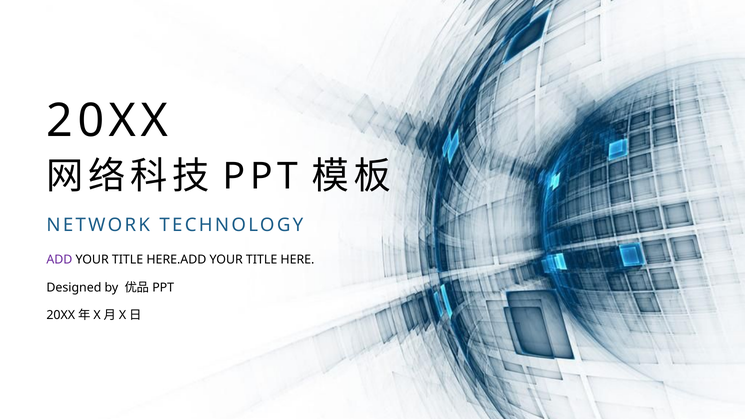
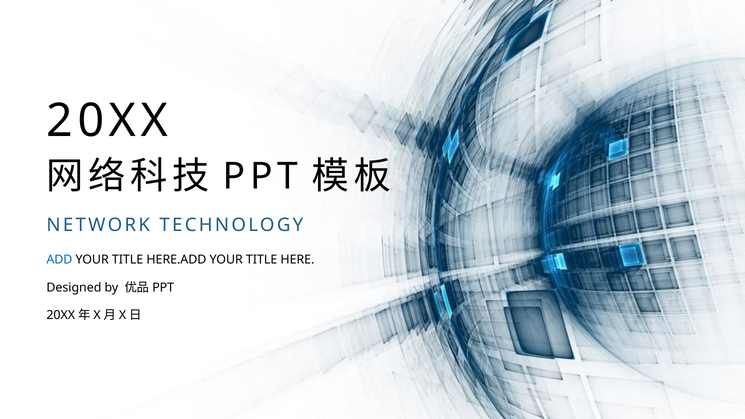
ADD colour: purple -> blue
